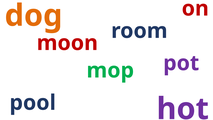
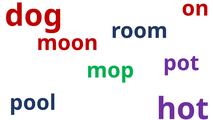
dog colour: orange -> red
